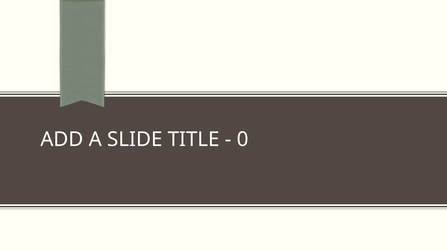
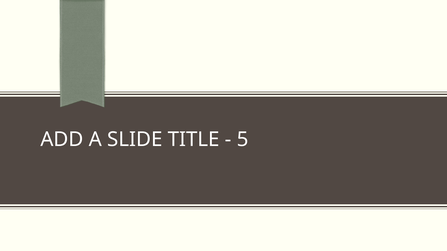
0: 0 -> 5
